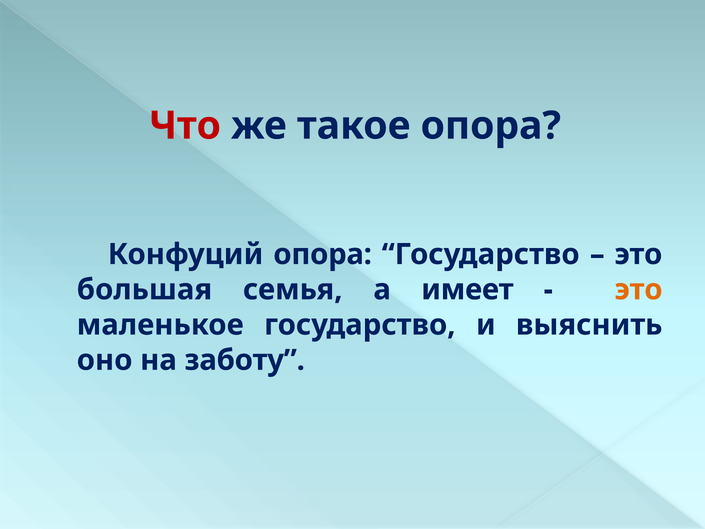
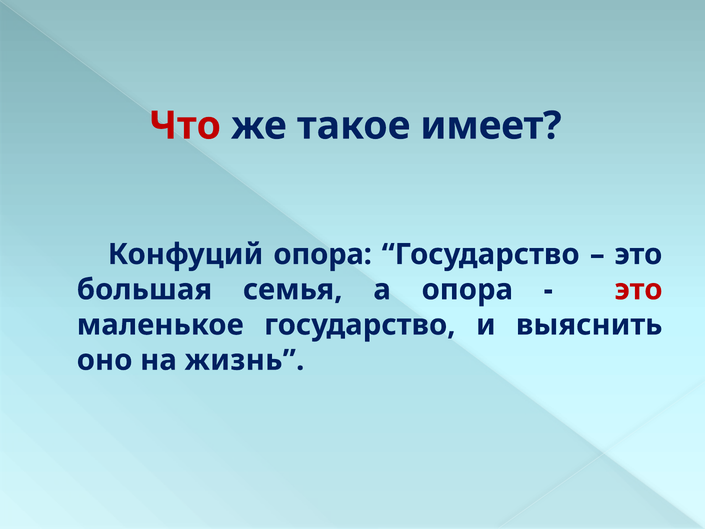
такое опора: опора -> имеет
а имеет: имеет -> опора
это at (639, 289) colour: orange -> red
заботу: заботу -> жизнь
